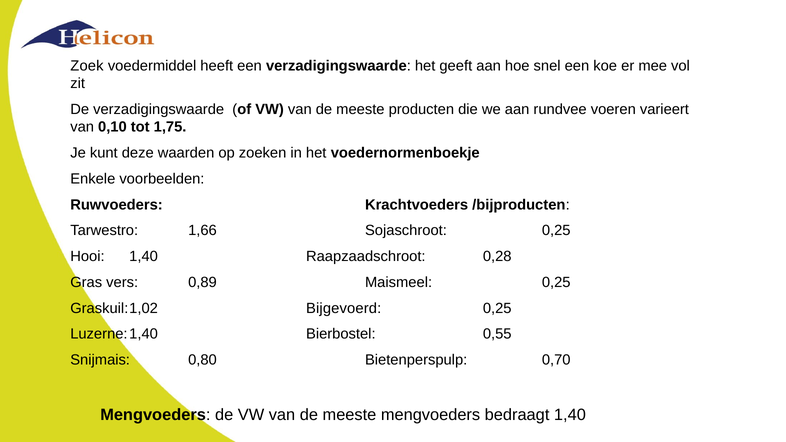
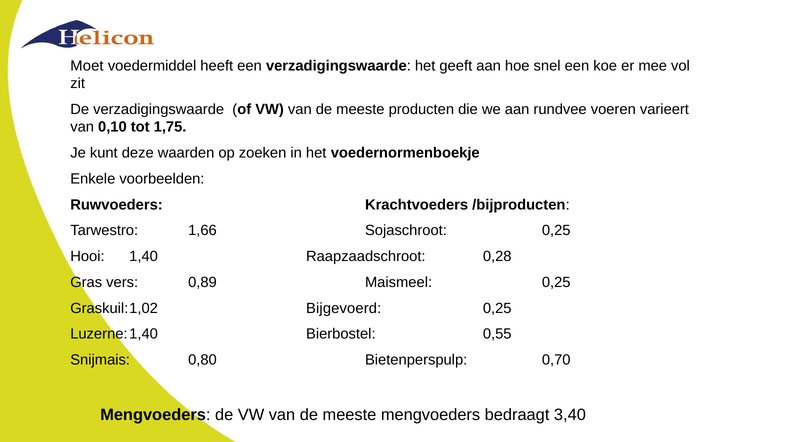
Zoek: Zoek -> Moet
bedraagt 1,40: 1,40 -> 3,40
